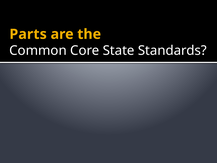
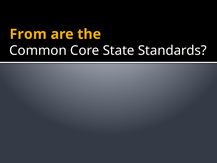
Parts: Parts -> From
